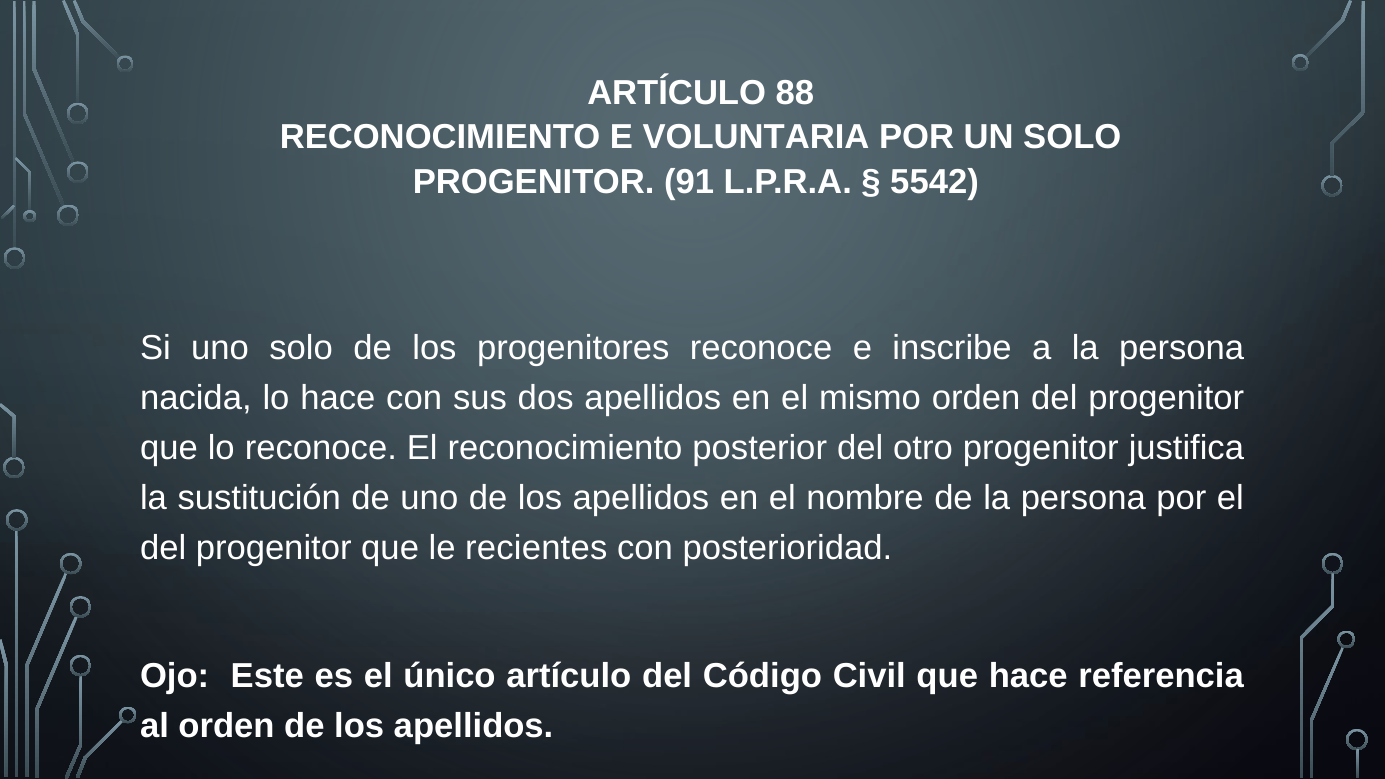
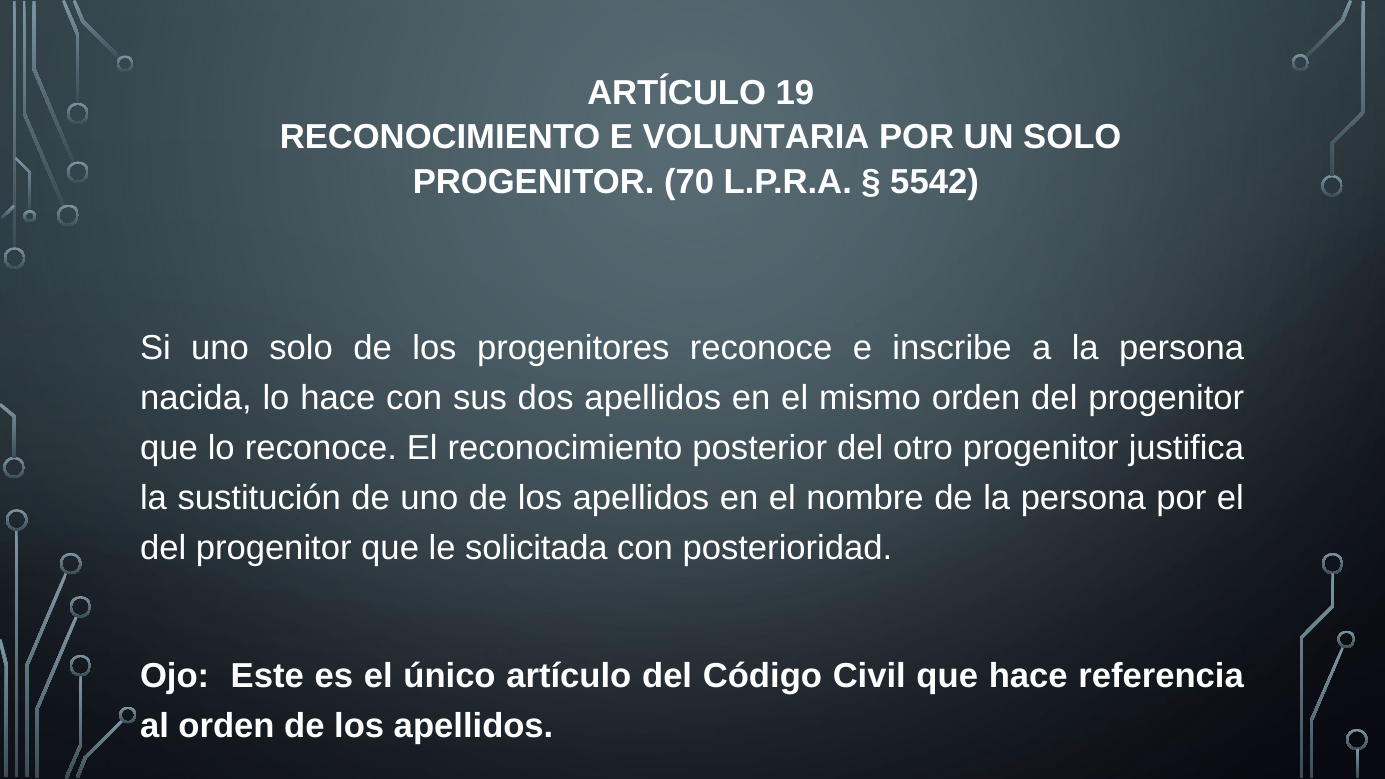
88: 88 -> 19
91: 91 -> 70
recientes: recientes -> solicitada
